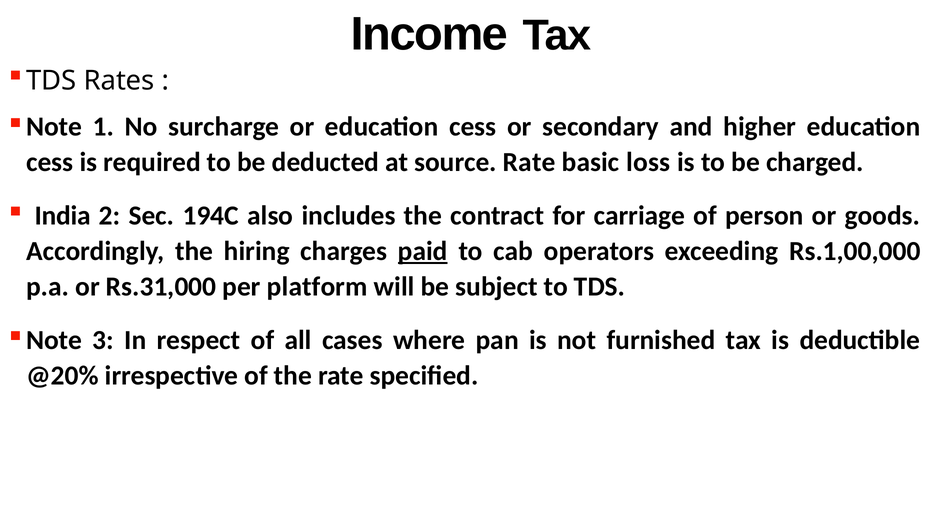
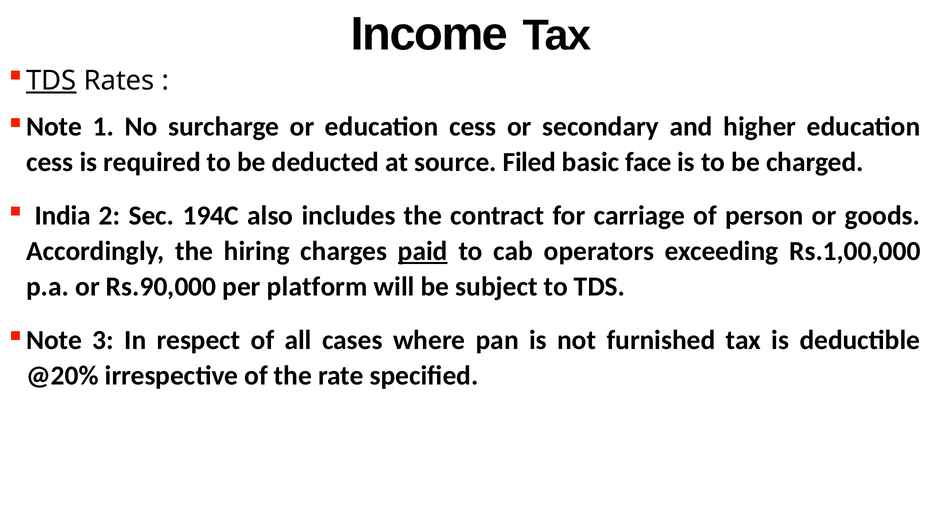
TDS at (51, 81) underline: none -> present
source Rate: Rate -> Filed
loss: loss -> face
Rs.31,000: Rs.31,000 -> Rs.90,000
